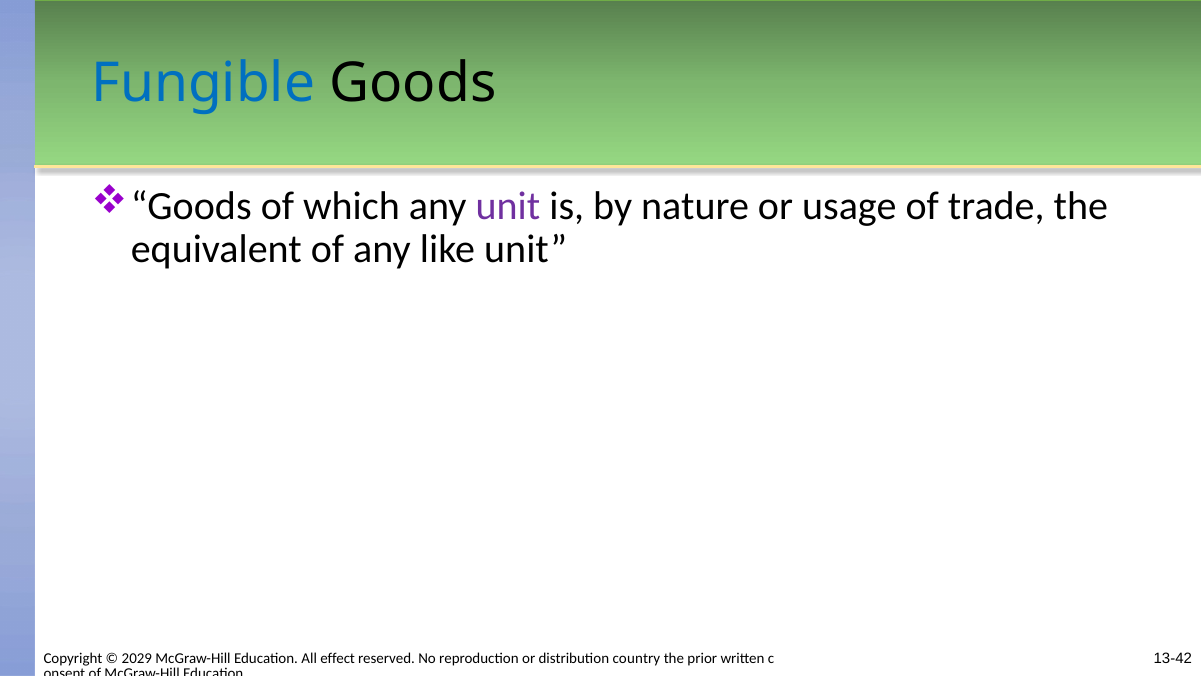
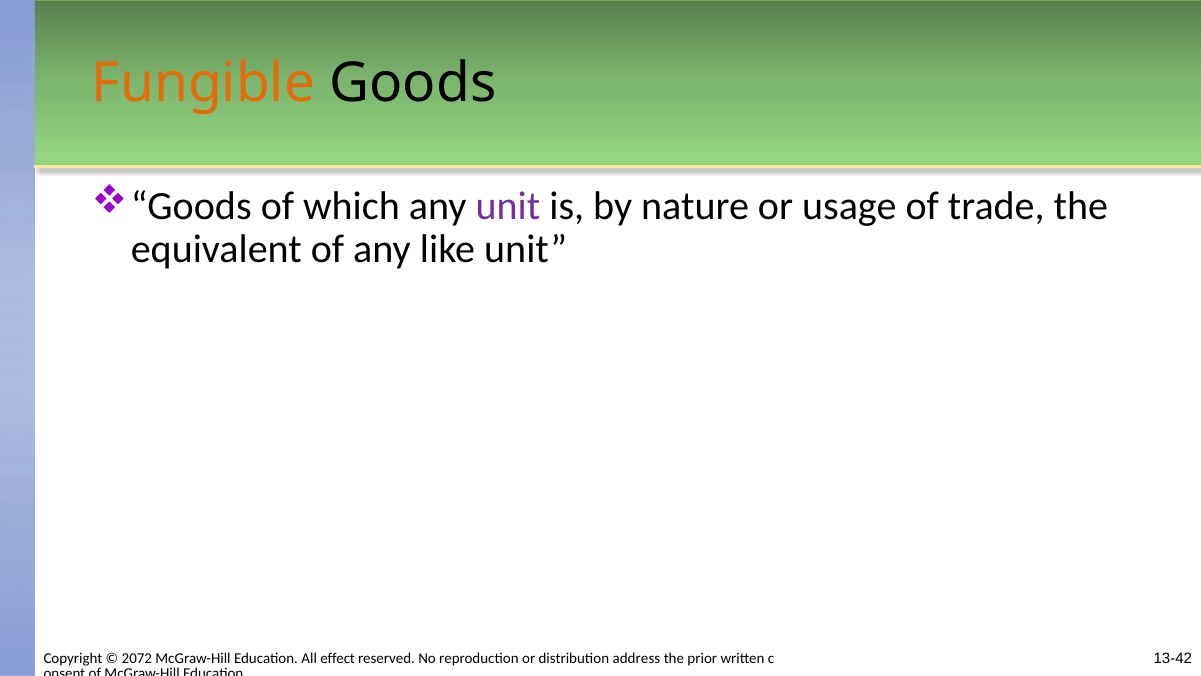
Fungible colour: blue -> orange
2029: 2029 -> 2072
country: country -> address
